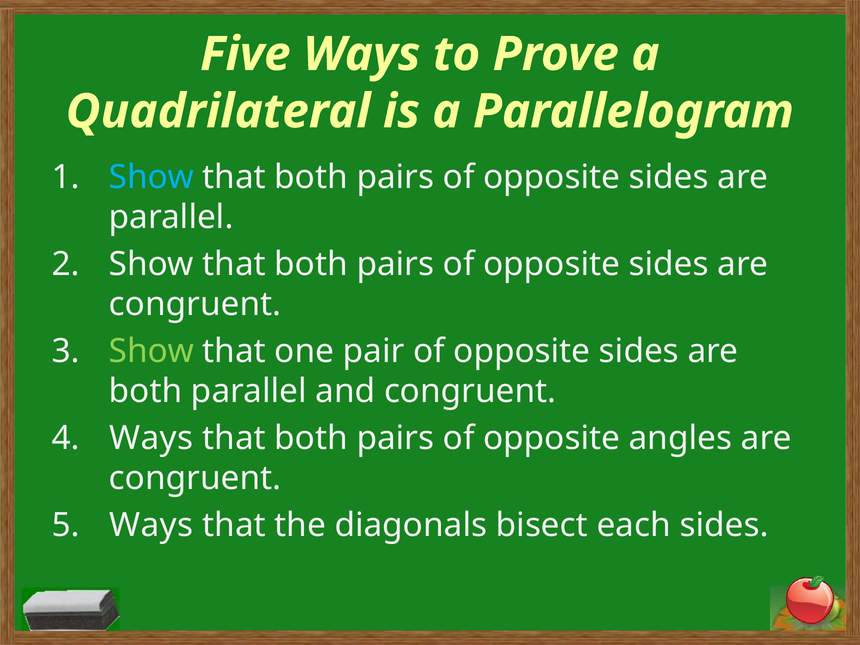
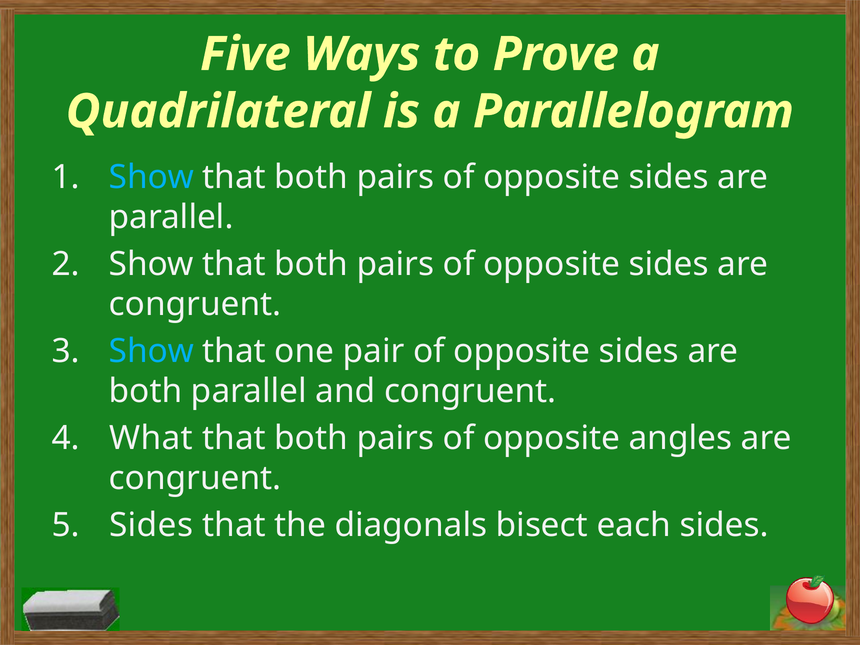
Show at (151, 351) colour: light green -> light blue
Ways at (151, 438): Ways -> What
Ways at (151, 525): Ways -> Sides
